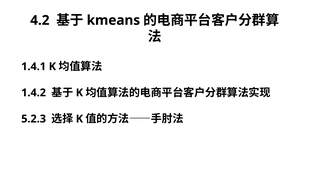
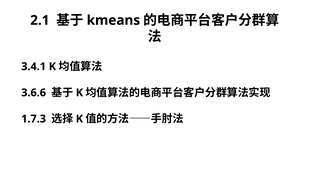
4.2: 4.2 -> 2.1
1.4.1: 1.4.1 -> 3.4.1
1.4.2: 1.4.2 -> 3.6.6
5.2.3: 5.2.3 -> 1.7.3
